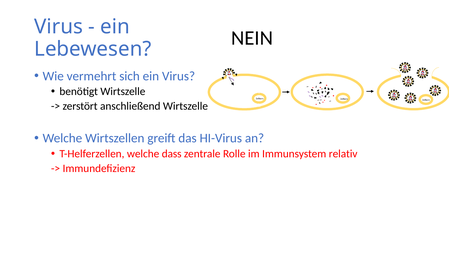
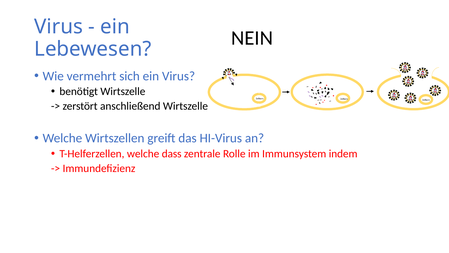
relativ: relativ -> indem
